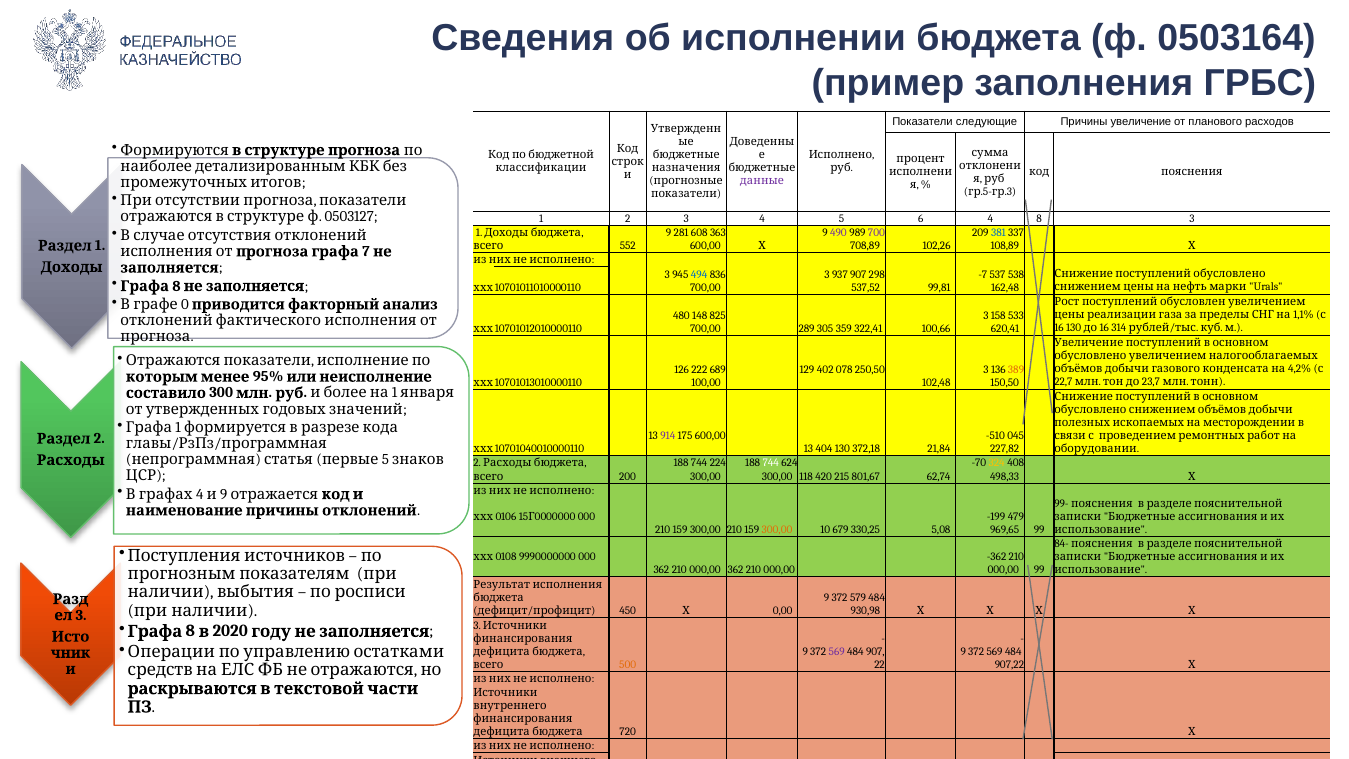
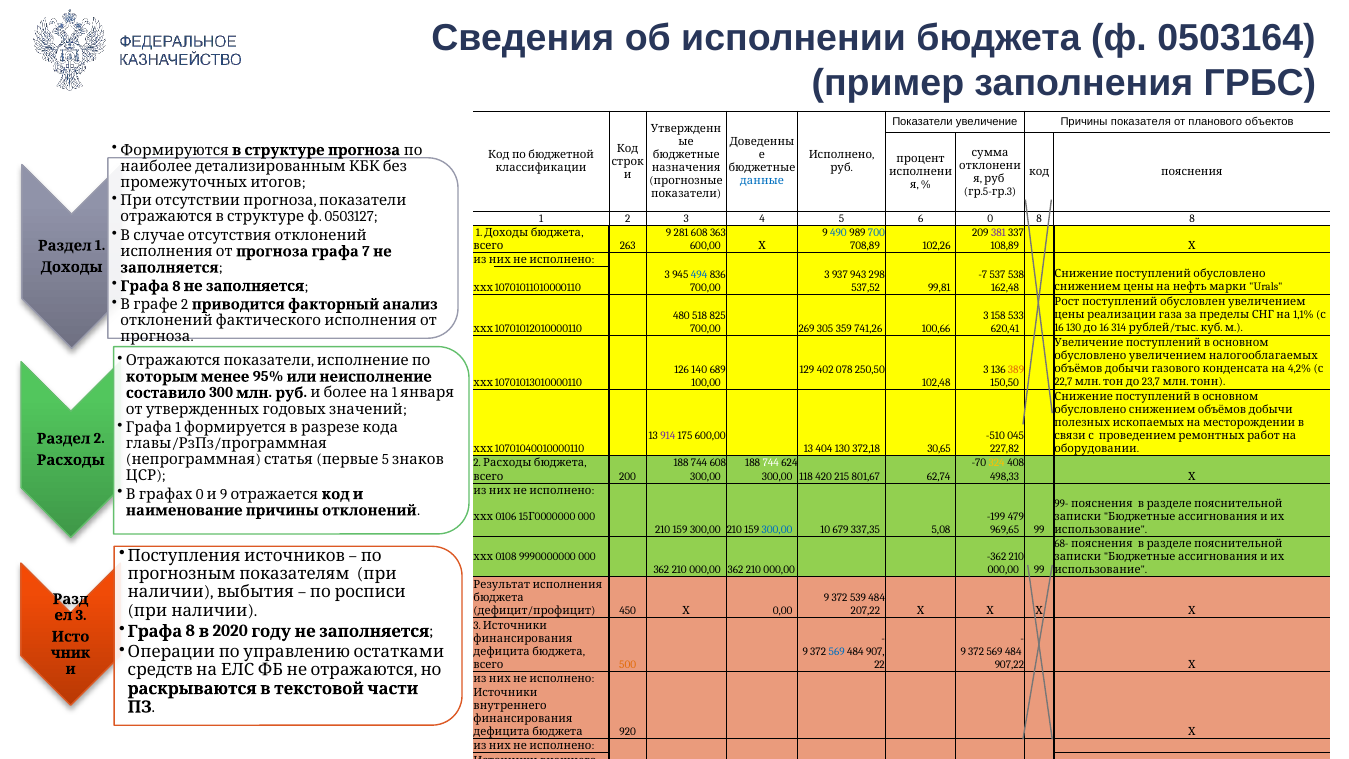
следующие: следующие -> увеличение
увеличение: увеличение -> показателя
расходов: расходов -> объектов
данные colour: purple -> blue
6 4: 4 -> 0
8 3: 3 -> 8
490 colour: purple -> blue
700 colour: purple -> blue
381 colour: blue -> purple
552: 552 -> 263
937 907: 907 -> 943
0 at (185, 304): 0 -> 2
148: 148 -> 518
289: 289 -> 269
322,41: 322,41 -> 741,26
222: 222 -> 140
21,84: 21,84 -> 30,65
744 224: 224 -> 608
4 at (200, 494): 4 -> 0
300,00 at (777, 530) colour: orange -> blue
330,25: 330,25 -> 337,35
84-: 84- -> 68-
579: 579 -> 539
930,98: 930,98 -> 207,22
569 at (837, 652) colour: purple -> blue
720: 720 -> 920
